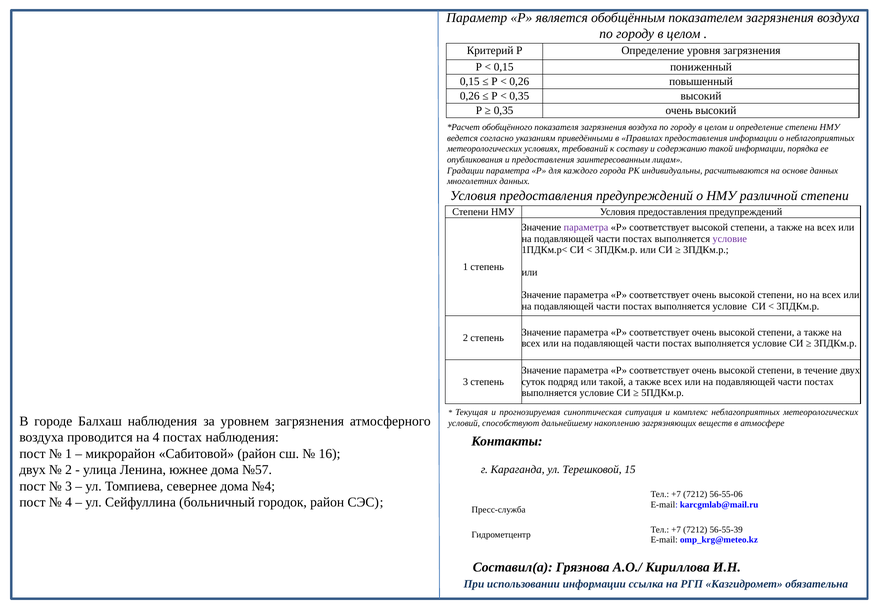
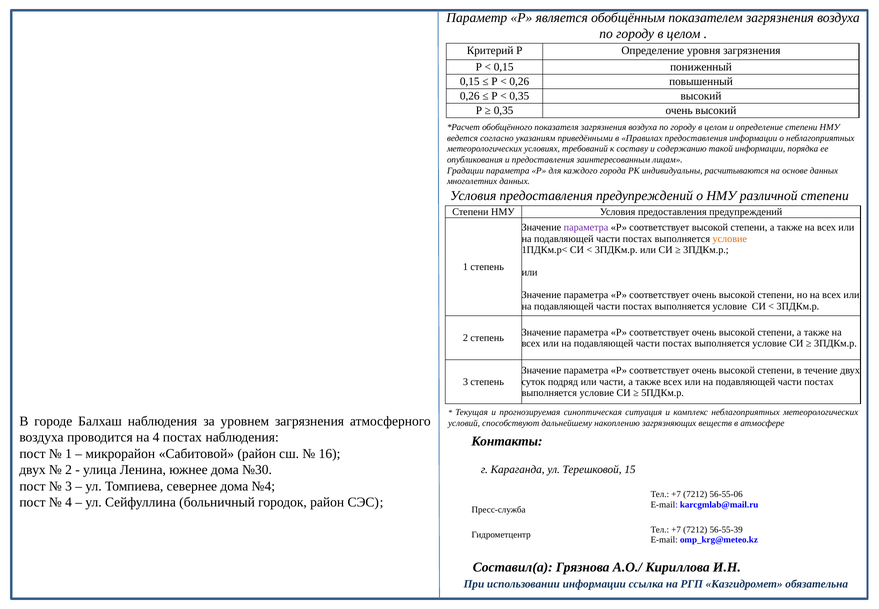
условие at (730, 239) colour: purple -> orange
или такой: такой -> части
№57: №57 -> №30
